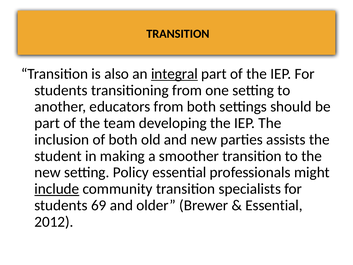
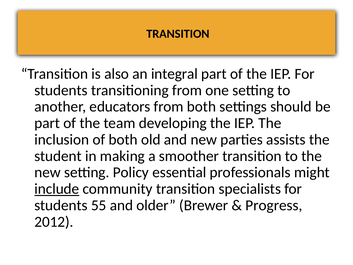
integral underline: present -> none
69: 69 -> 55
Essential at (274, 205): Essential -> Progress
